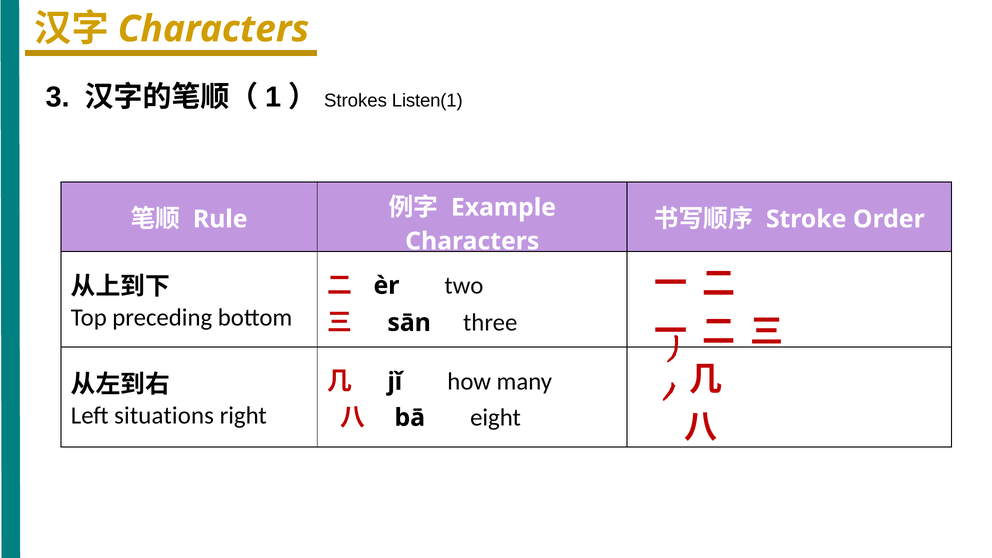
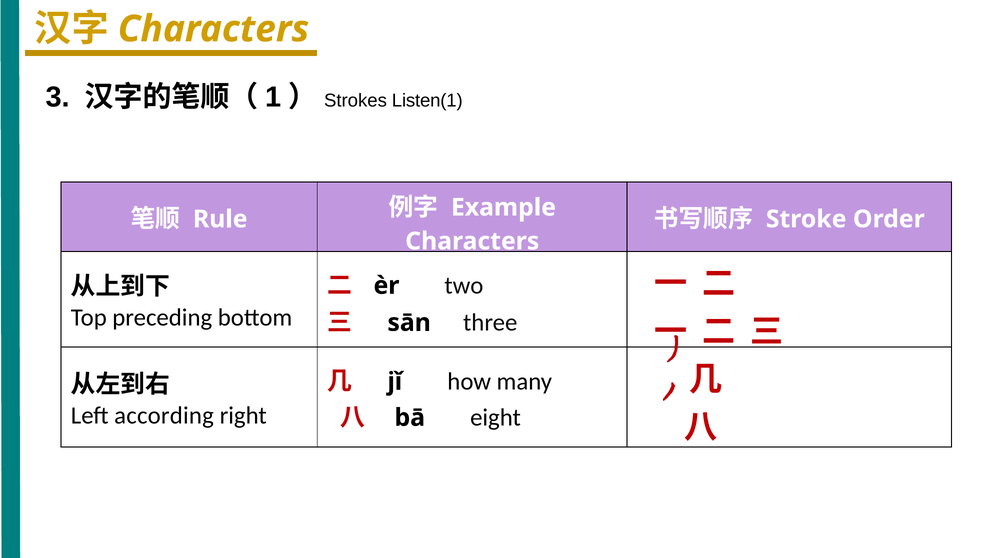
situations: situations -> according
